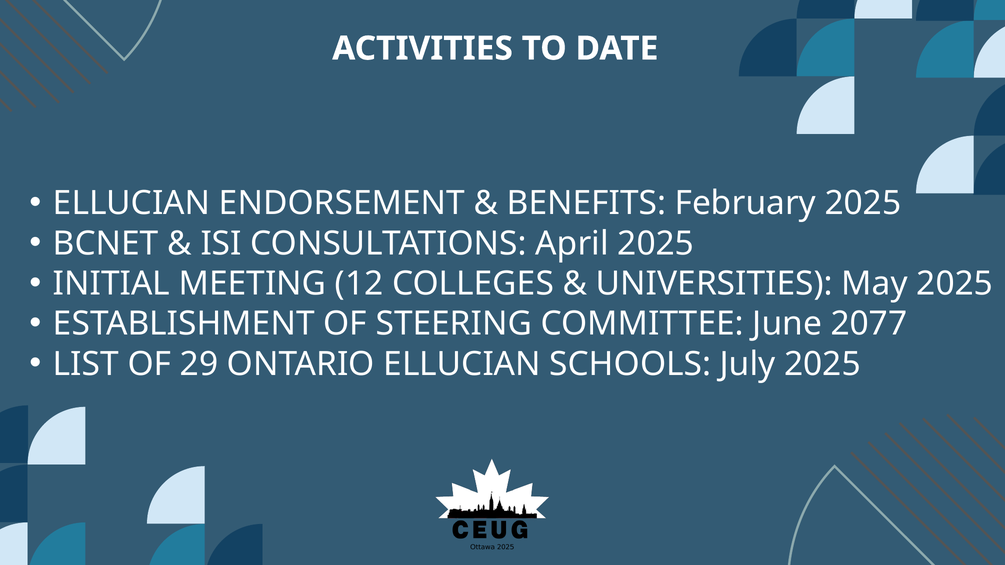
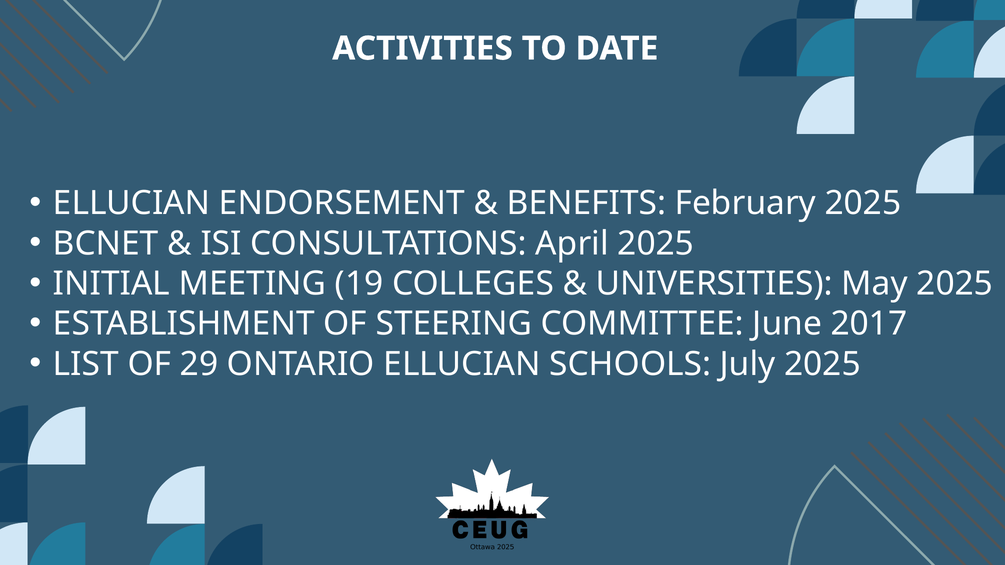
12: 12 -> 19
2077: 2077 -> 2017
